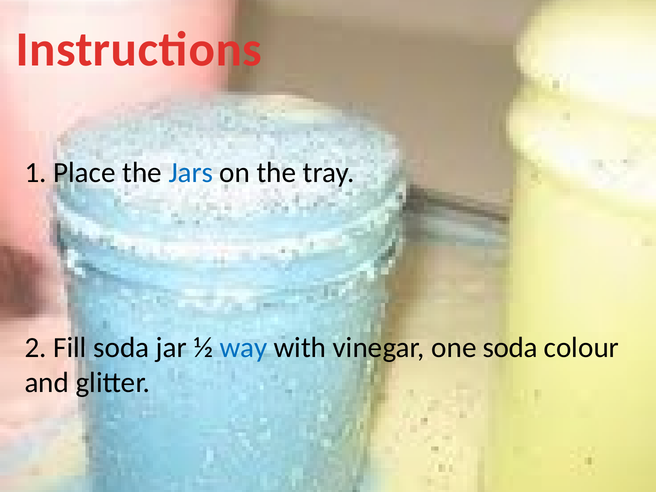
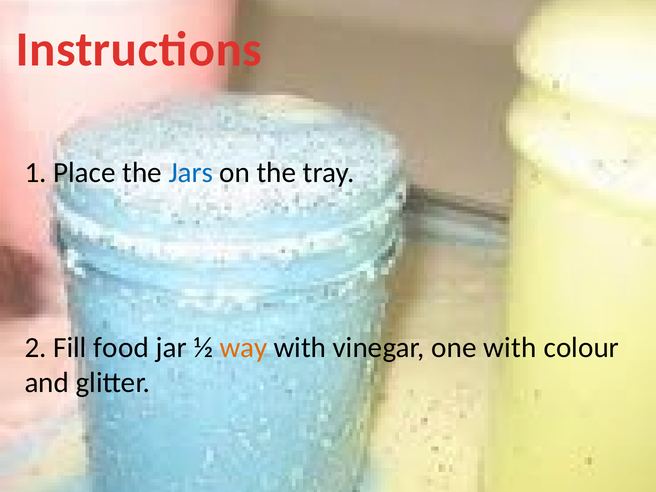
Fill soda: soda -> food
way colour: blue -> orange
one soda: soda -> with
